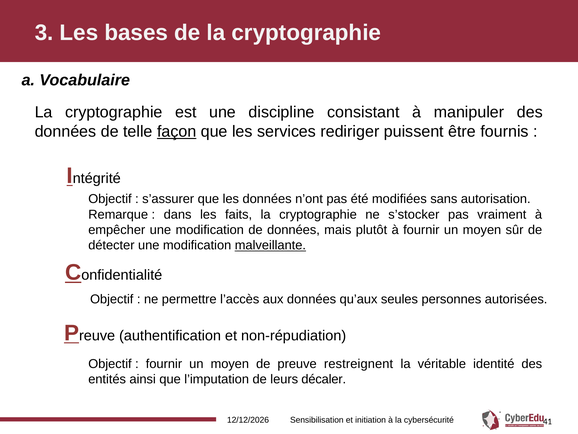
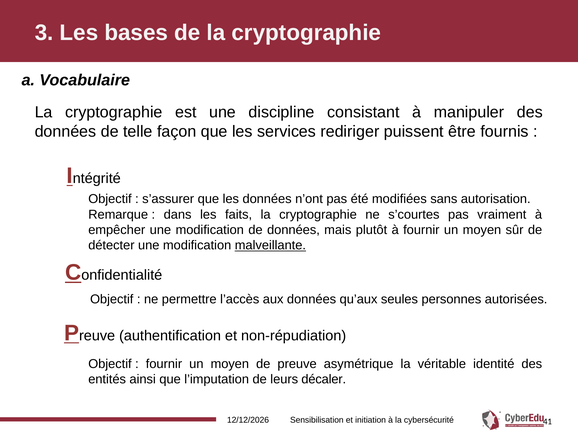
façon underline: present -> none
s’stocker: s’stocker -> s’courtes
restreignent: restreignent -> asymétrique
